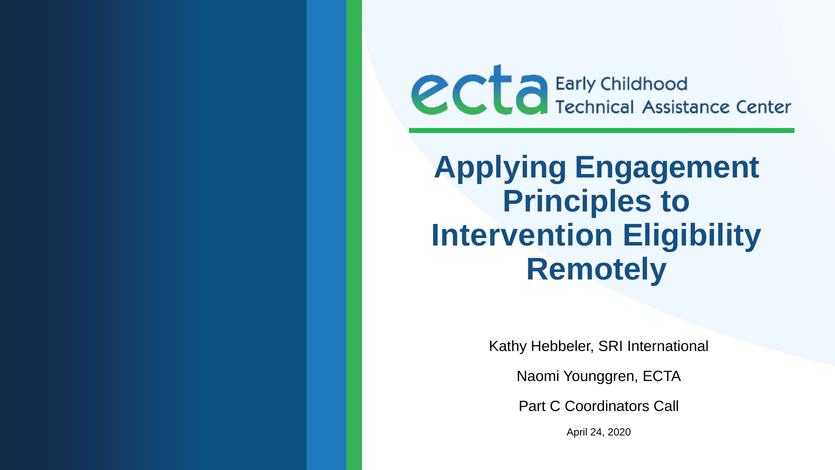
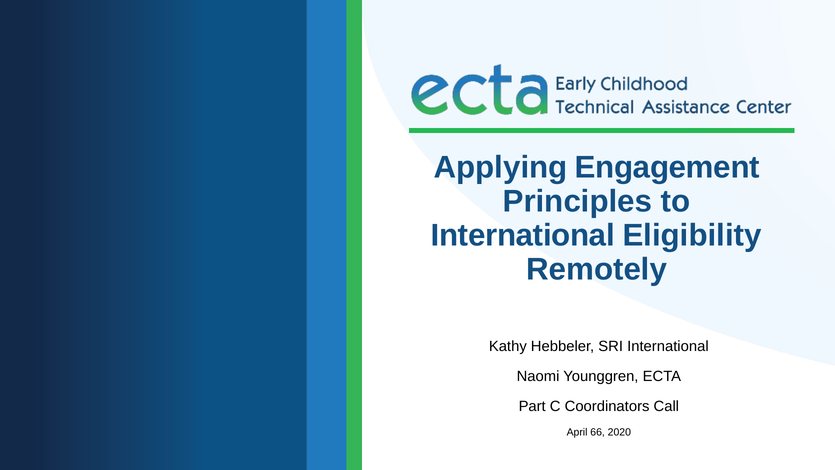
Intervention at (522, 235): Intervention -> International
24: 24 -> 66
